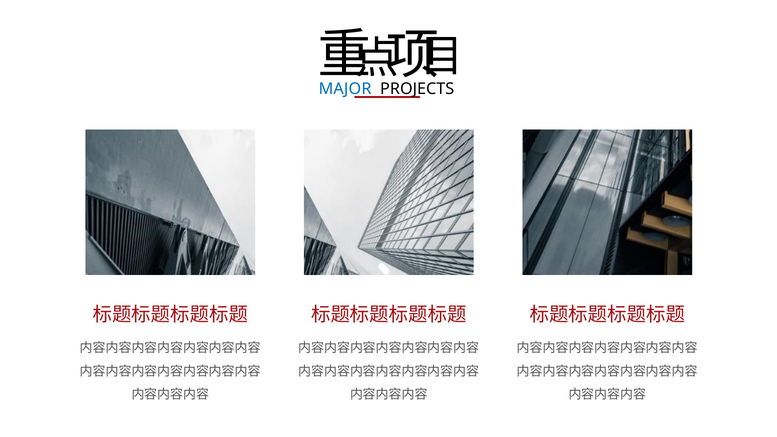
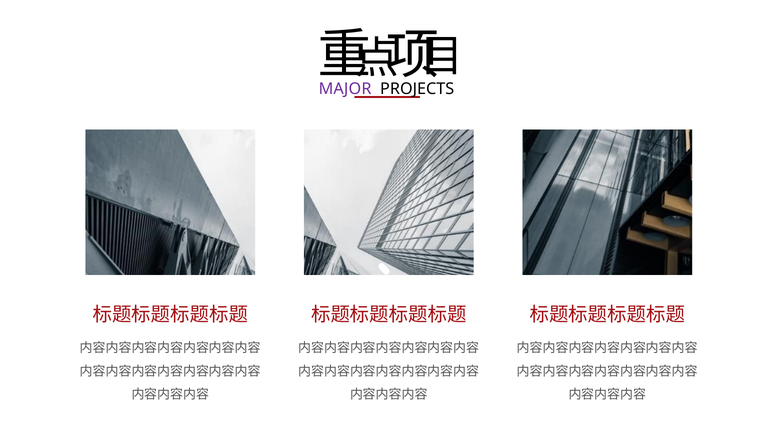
MAJOR colour: blue -> purple
